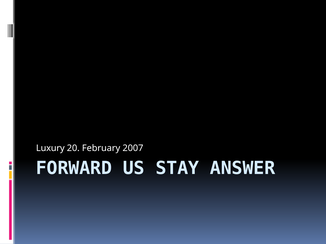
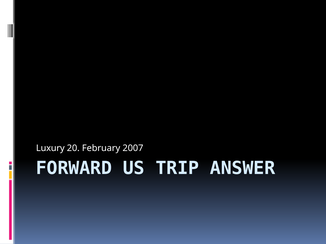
STAY: STAY -> TRIP
